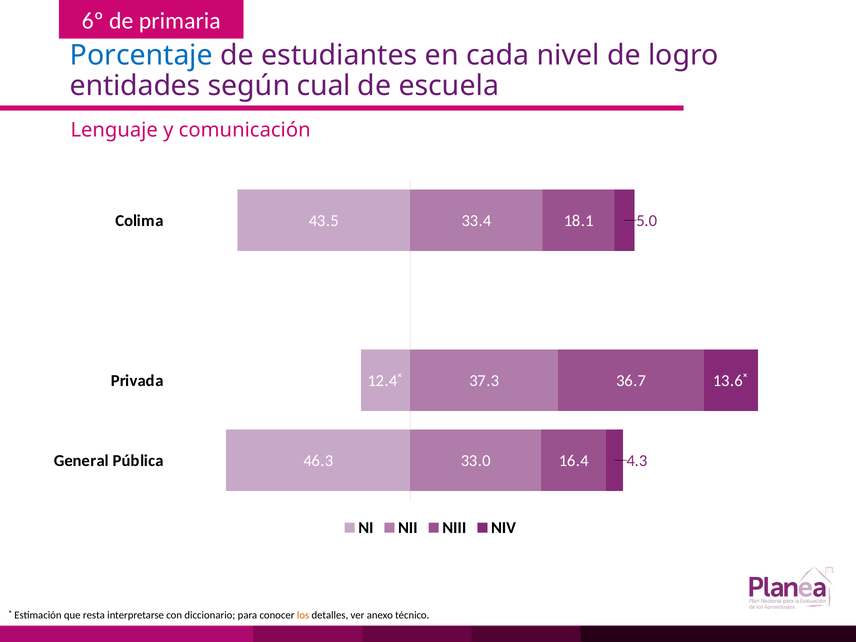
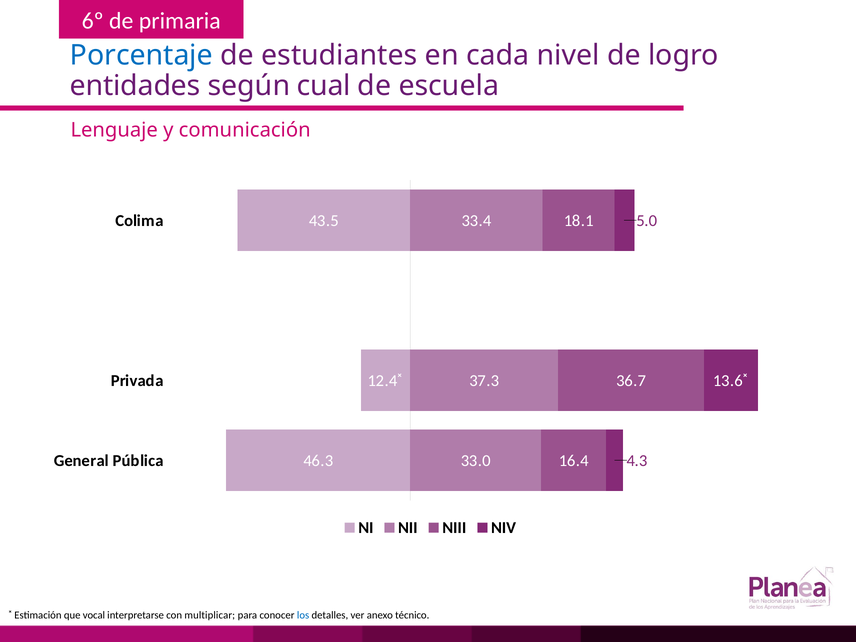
resta: resta -> vocal
diccionario: diccionario -> multiplicar
los colour: orange -> blue
